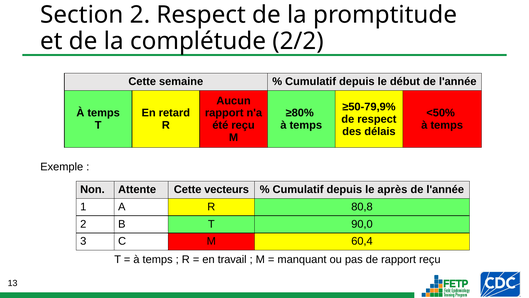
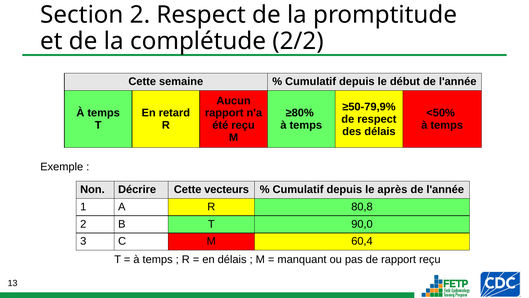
Attente: Attente -> Décrire
en travail: travail -> délais
